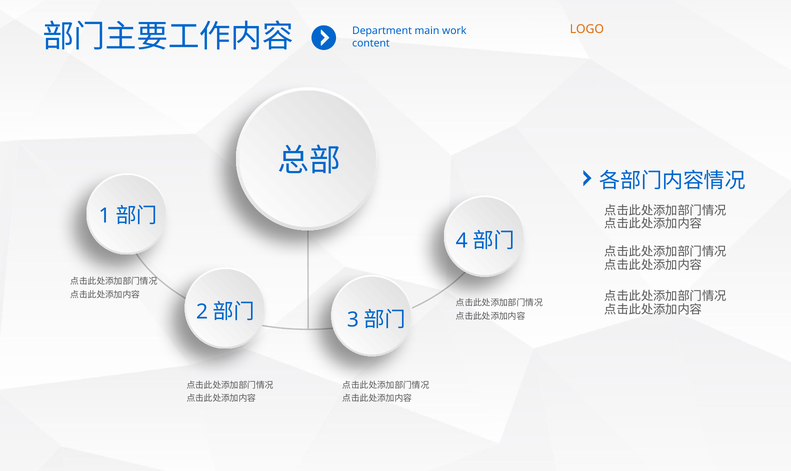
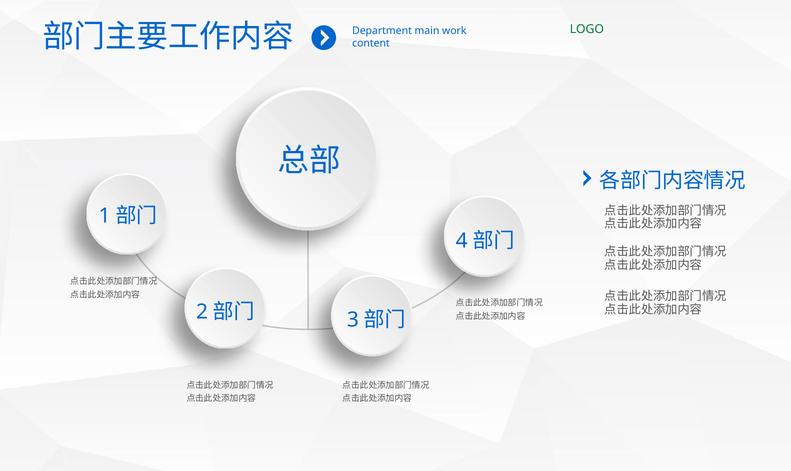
LOGO colour: orange -> green
